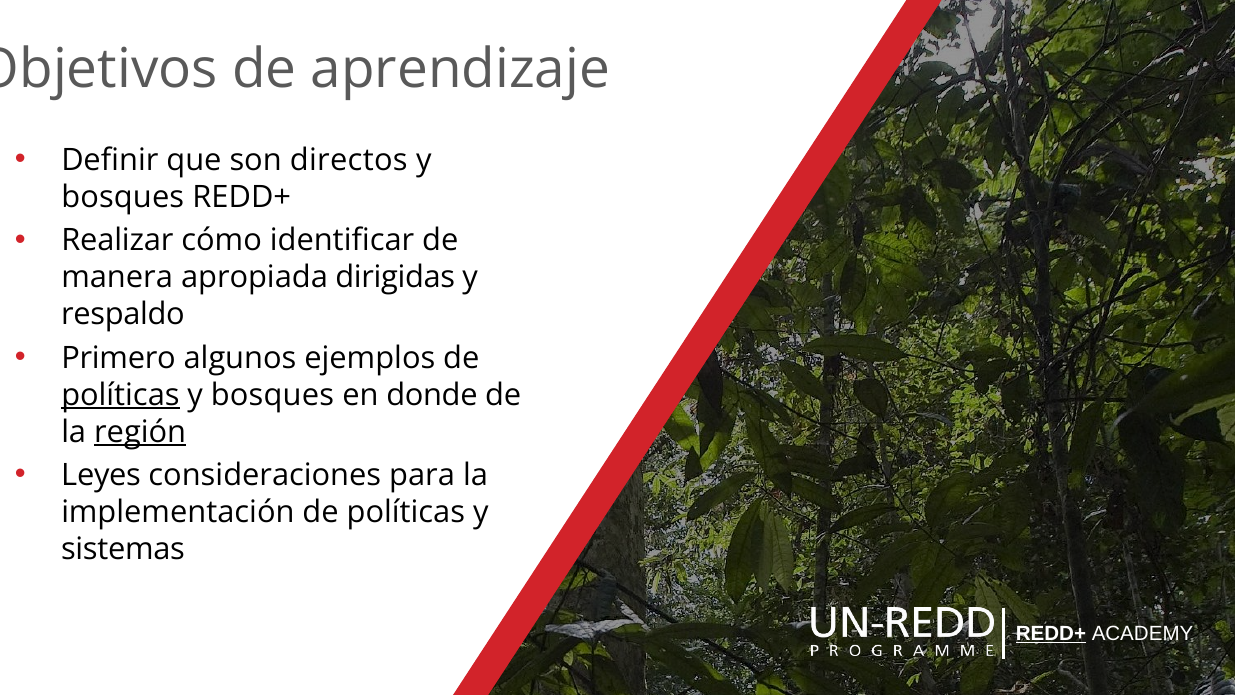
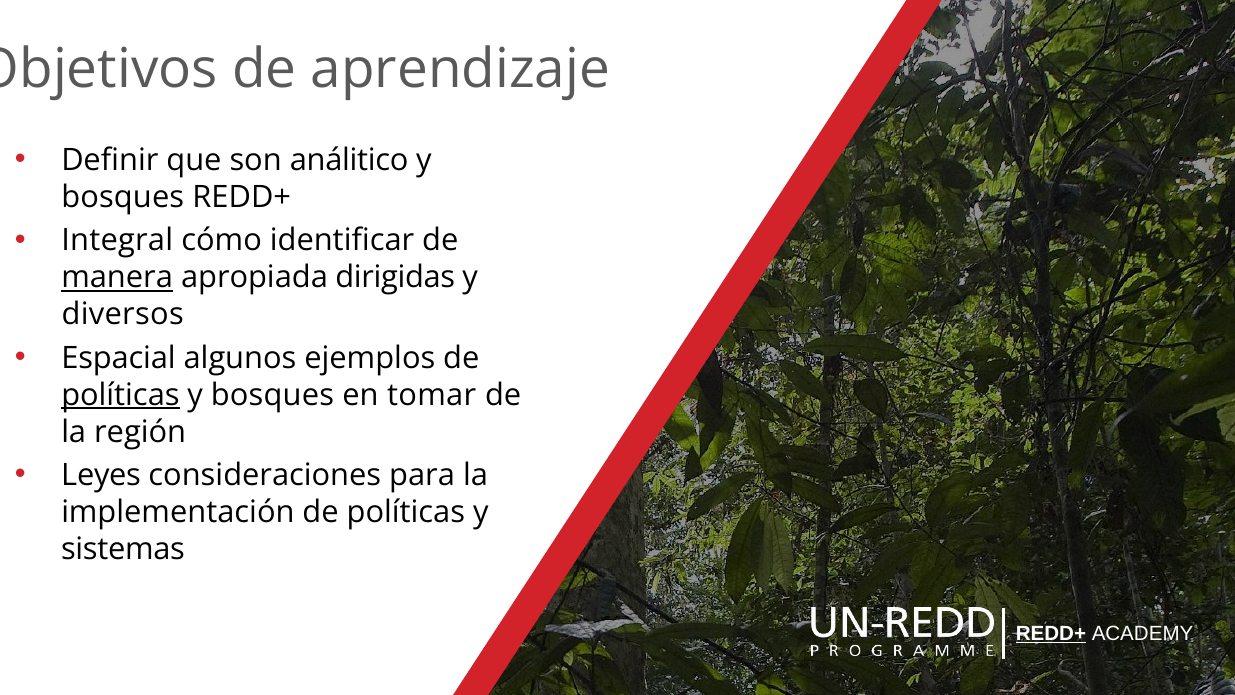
directos: directos -> análitico
Realizar: Realizar -> Integral
manera underline: none -> present
respaldo: respaldo -> diversos
Primero: Primero -> Espacial
donde: donde -> tomar
región underline: present -> none
